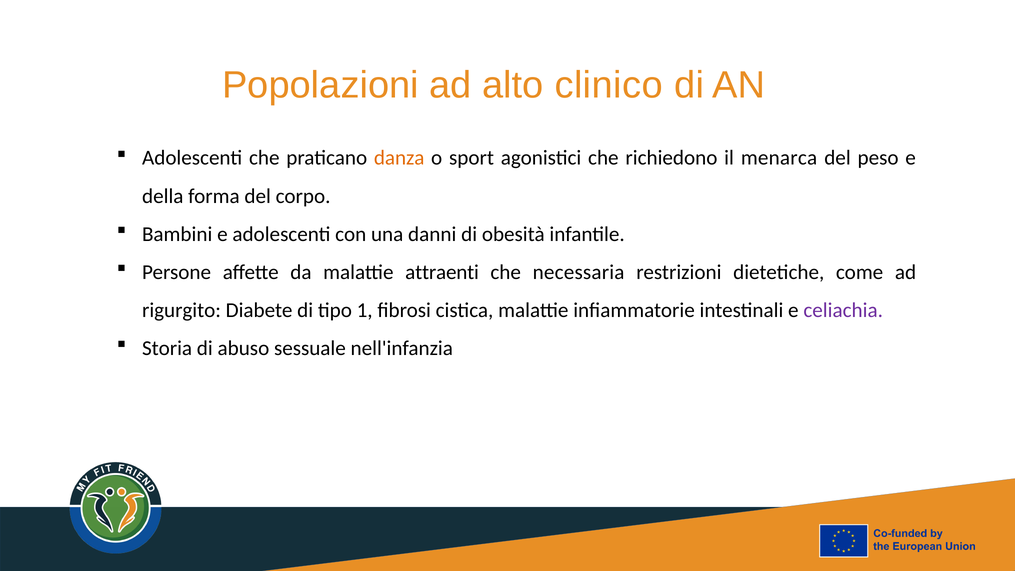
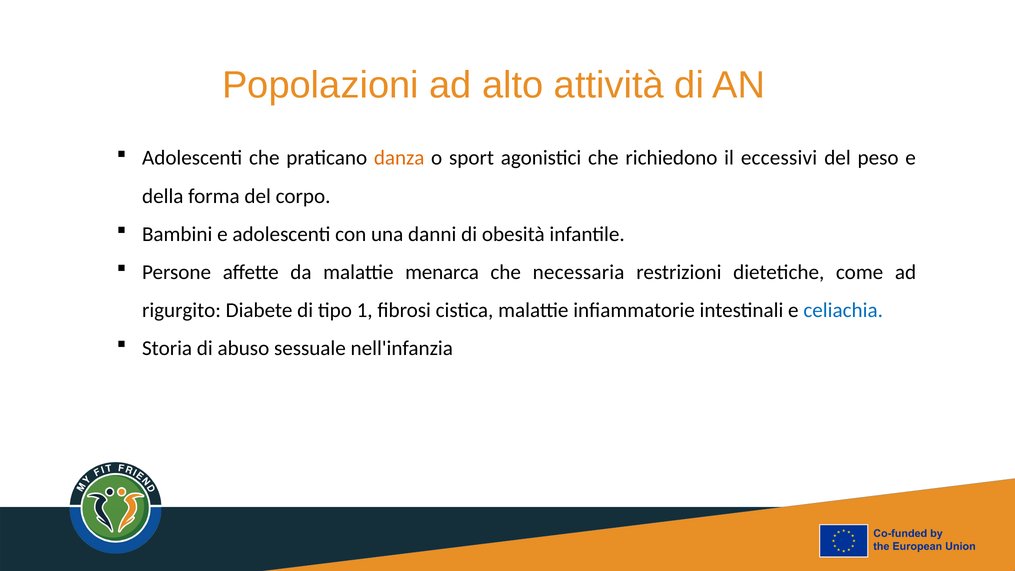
clinico: clinico -> attività
menarca: menarca -> eccessivi
attraenti: attraenti -> menarca
celiachia colour: purple -> blue
